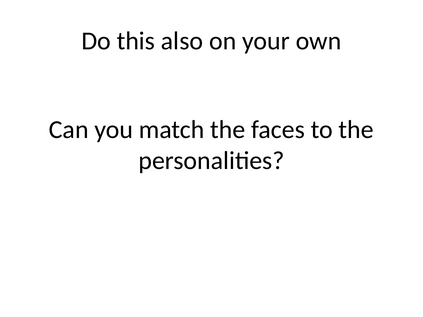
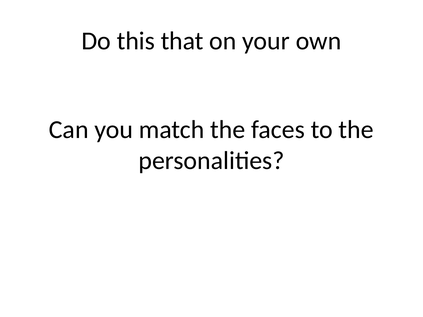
also: also -> that
